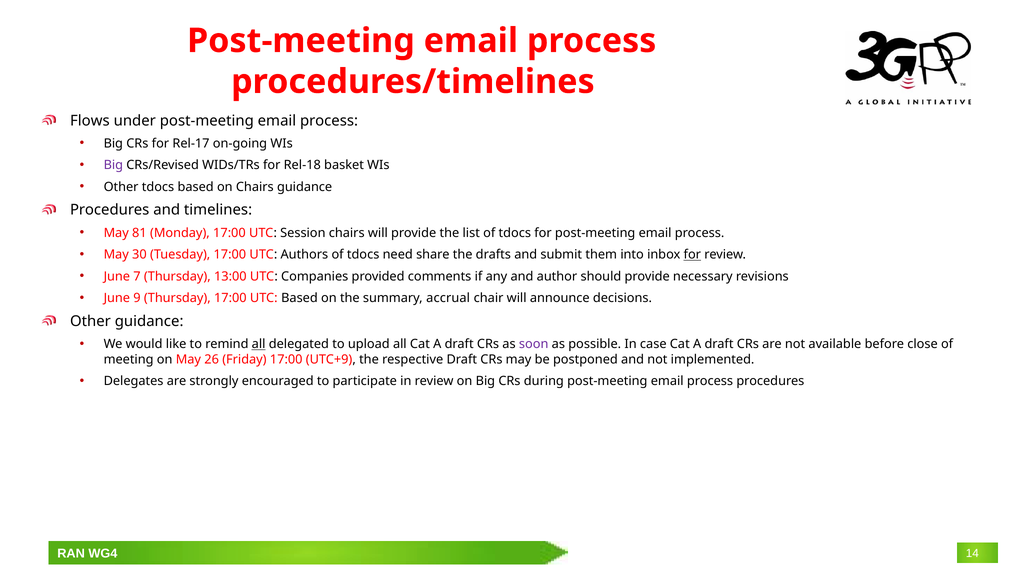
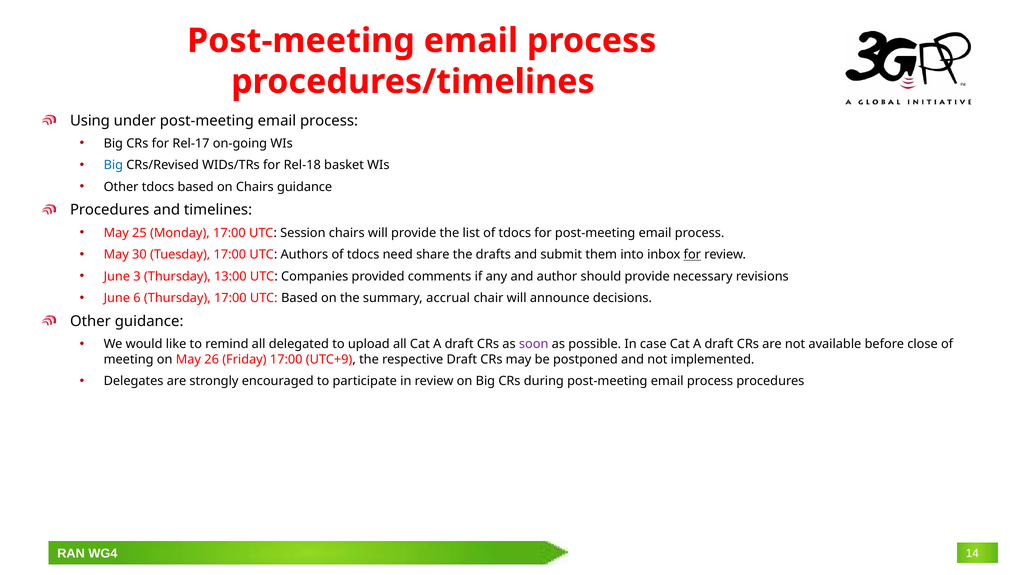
Flows: Flows -> Using
Big at (113, 165) colour: purple -> blue
81: 81 -> 25
7: 7 -> 3
9: 9 -> 6
all at (259, 344) underline: present -> none
